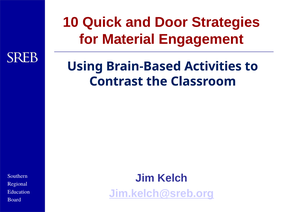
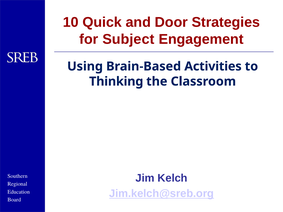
Material: Material -> Subject
Contrast: Contrast -> Thinking
